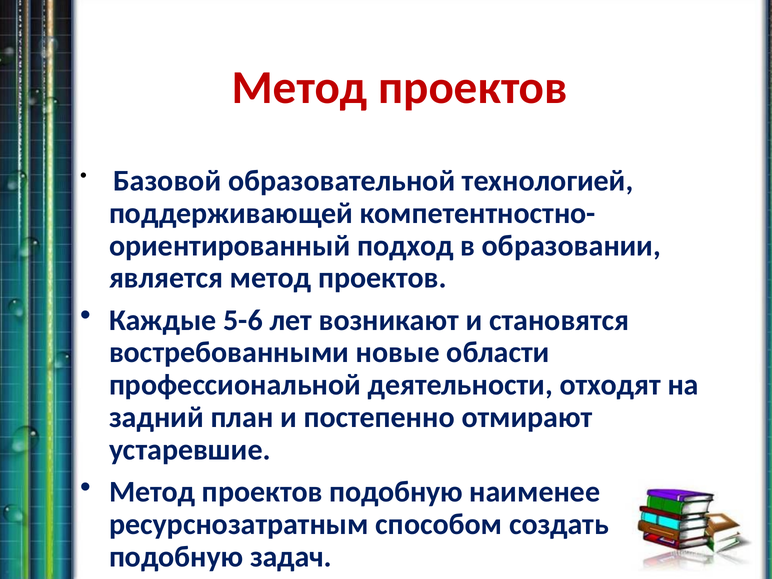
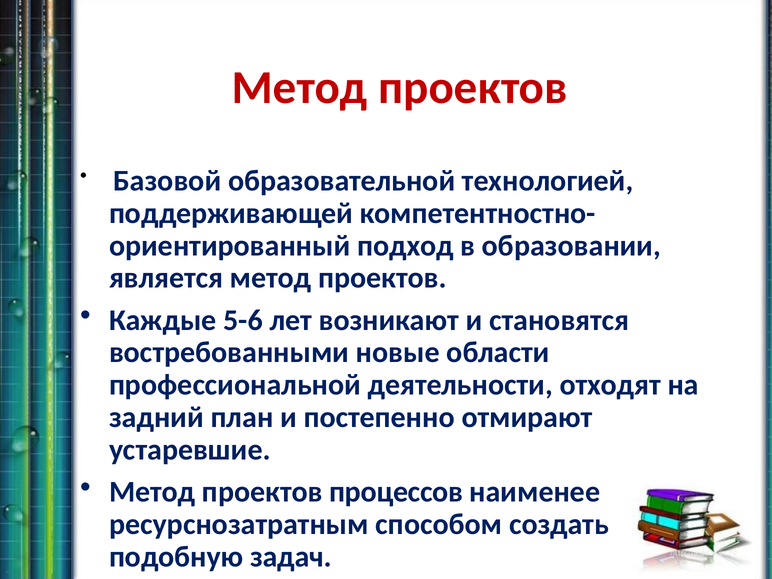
проектов подобную: подобную -> процессов
